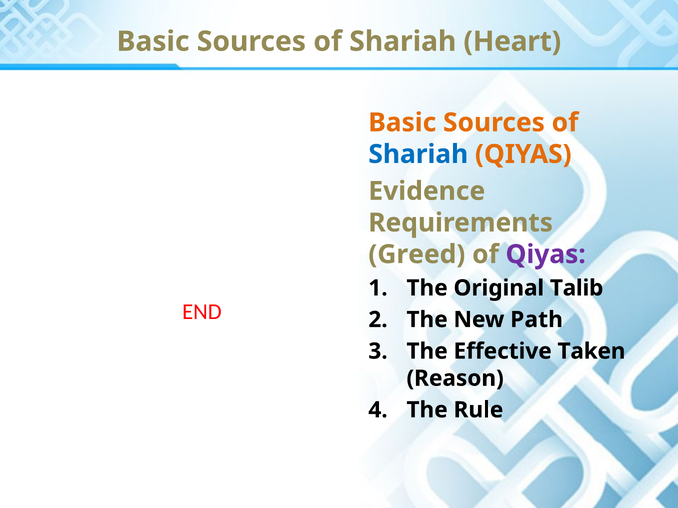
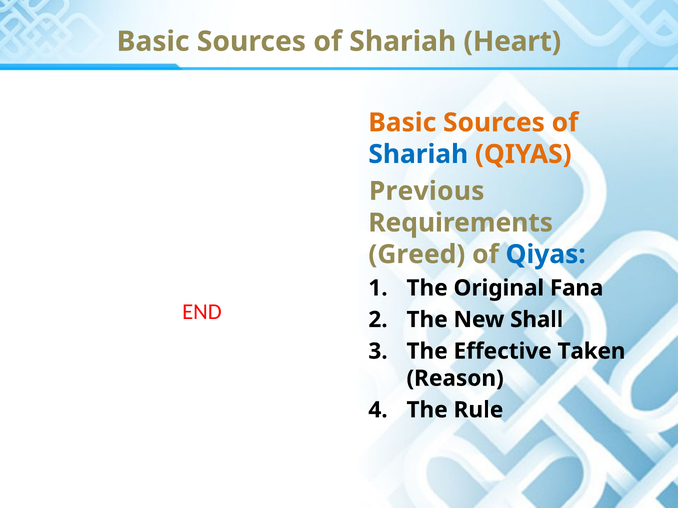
Evidence: Evidence -> Previous
Qiyas at (546, 255) colour: purple -> blue
Talib: Talib -> Fana
Path: Path -> Shall
